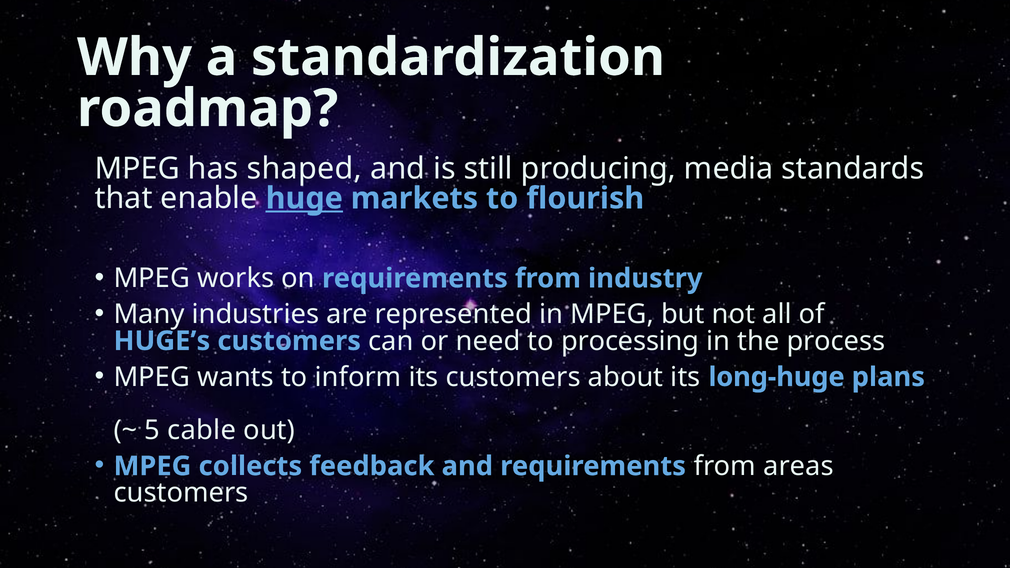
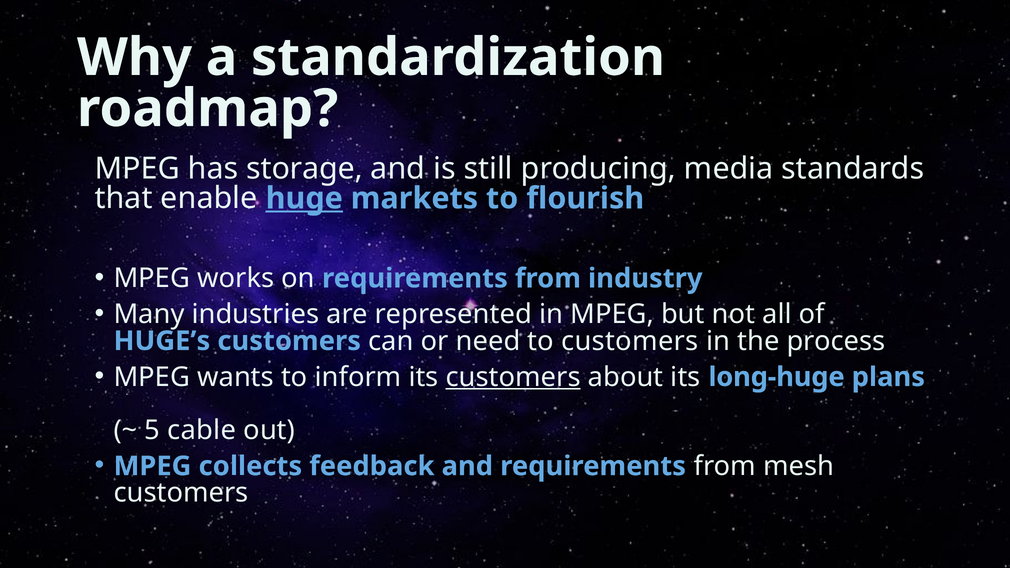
shaped: shaped -> storage
to processing: processing -> customers
customers at (513, 377) underline: none -> present
areas: areas -> mesh
